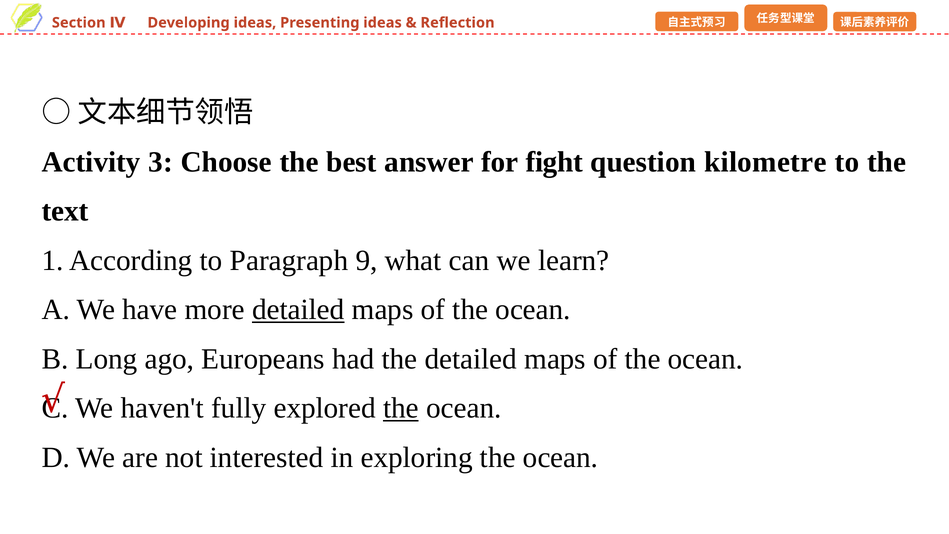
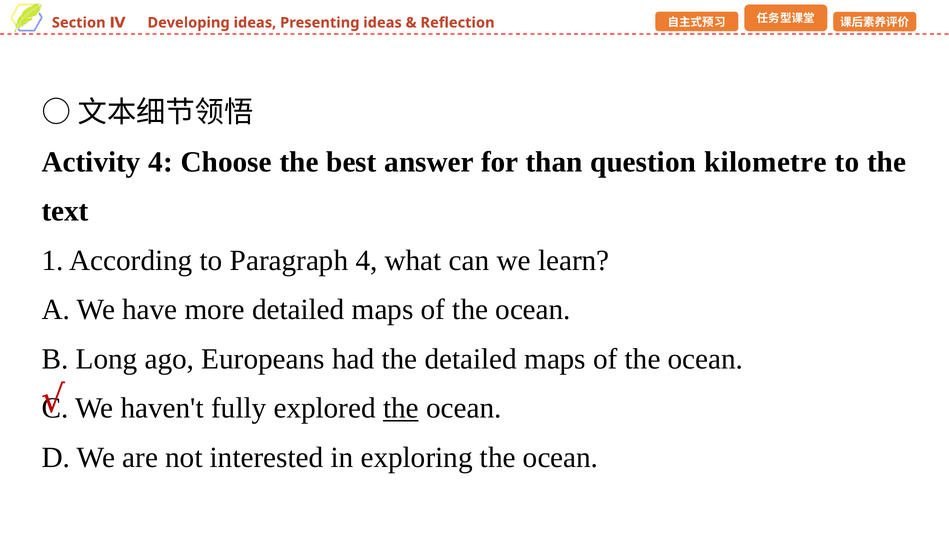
Activity 3: 3 -> 4
fight: fight -> than
Paragraph 9: 9 -> 4
detailed at (298, 310) underline: present -> none
